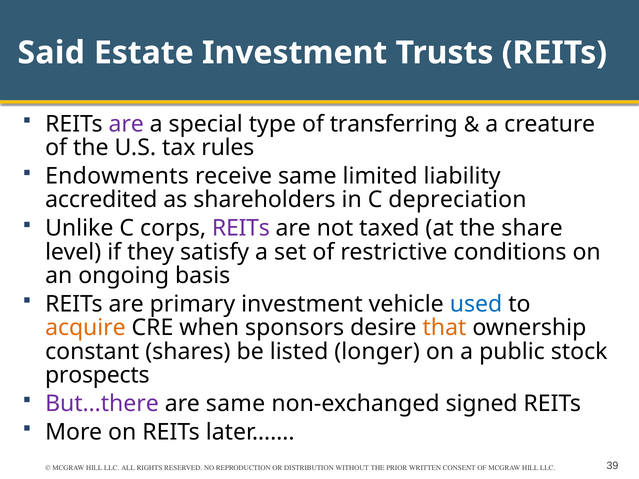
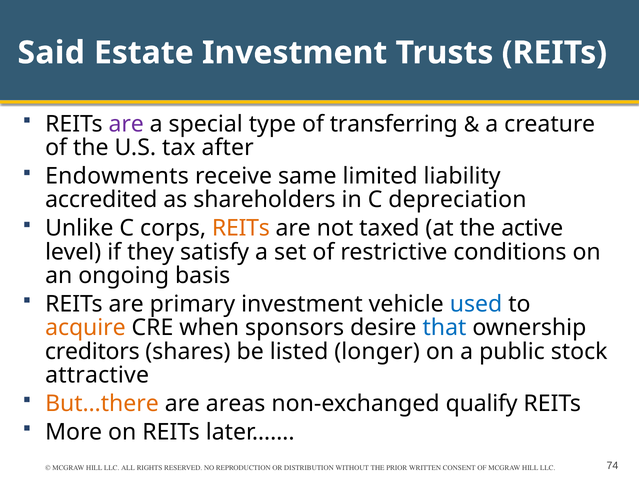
rules: rules -> after
REITs at (241, 228) colour: purple -> orange
share: share -> active
that colour: orange -> blue
constant: constant -> creditors
prospects: prospects -> attractive
But…there colour: purple -> orange
are same: same -> areas
signed: signed -> qualify
39: 39 -> 74
